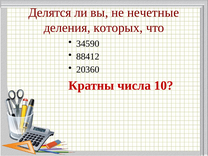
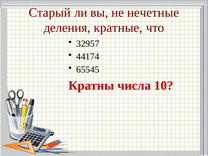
Делятся: Делятся -> Старый
которых: которых -> кратные
34590: 34590 -> 32957
88412: 88412 -> 44174
20360: 20360 -> 65545
